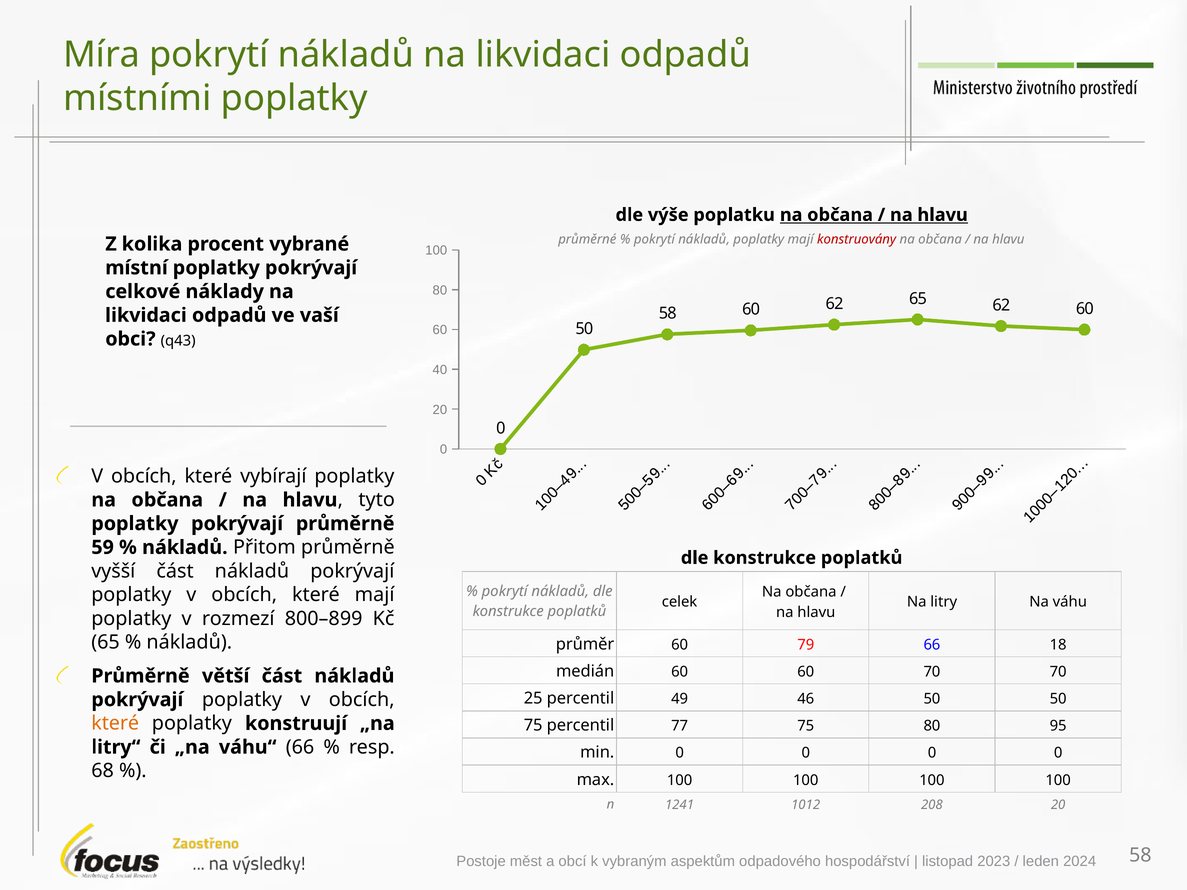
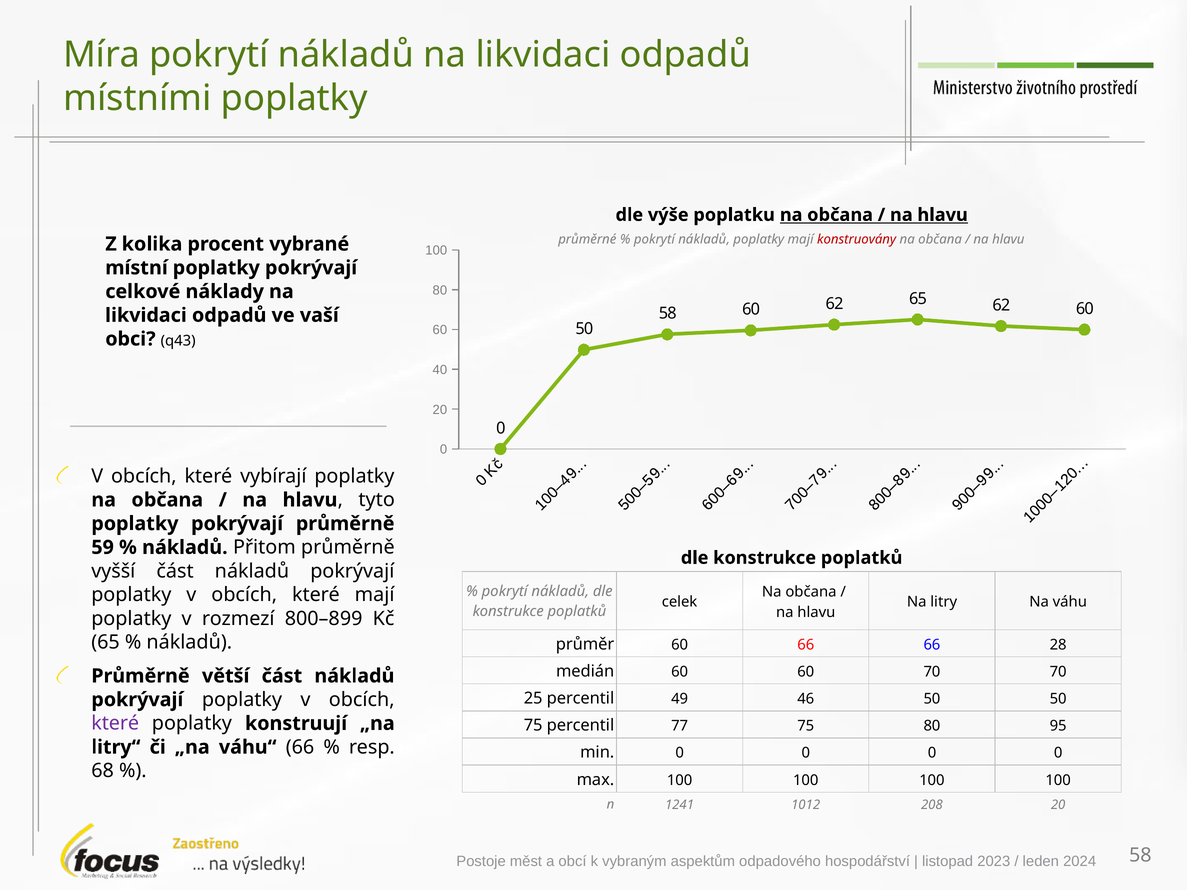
60 79: 79 -> 66
18: 18 -> 28
které at (115, 724) colour: orange -> purple
